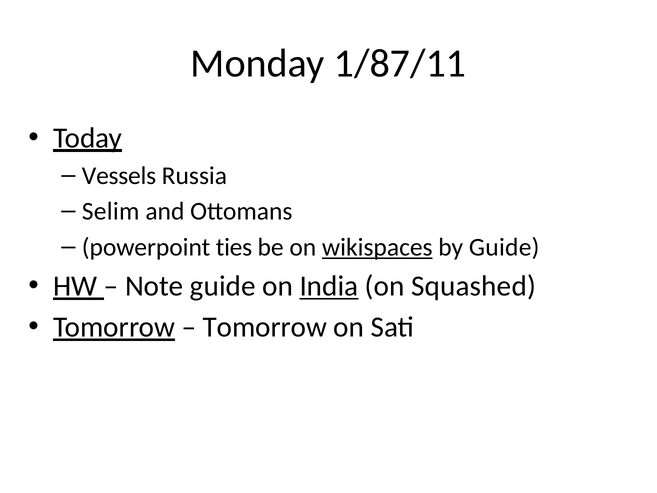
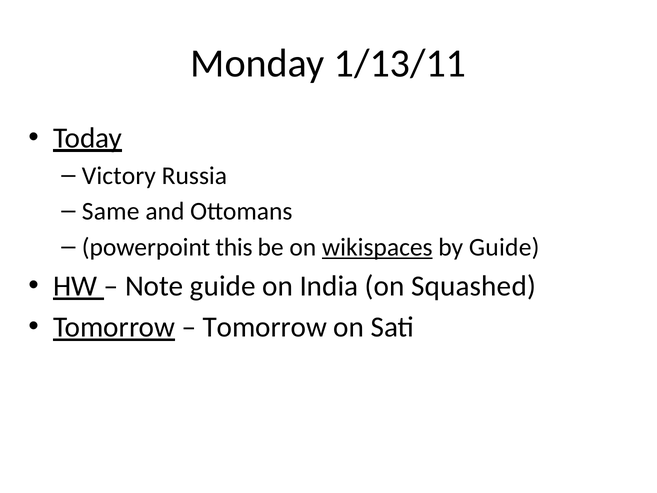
1/87/11: 1/87/11 -> 1/13/11
Vessels: Vessels -> Victory
Selim: Selim -> Same
ties: ties -> this
India underline: present -> none
